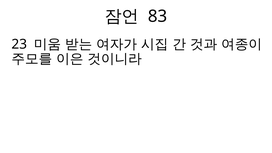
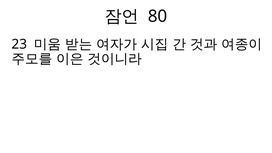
83: 83 -> 80
